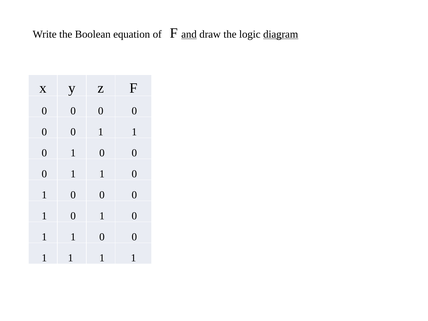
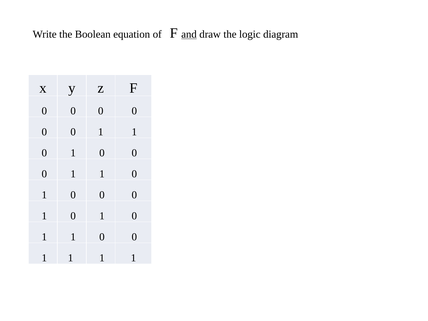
diagram underline: present -> none
